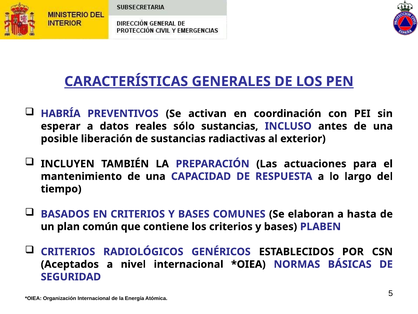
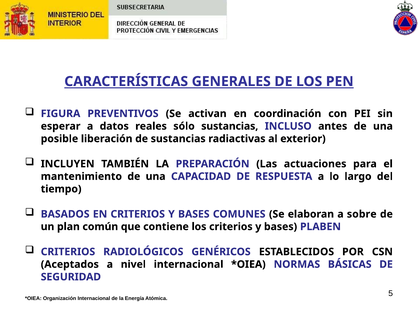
HABRÍA: HABRÍA -> FIGURA
hasta: hasta -> sobre
